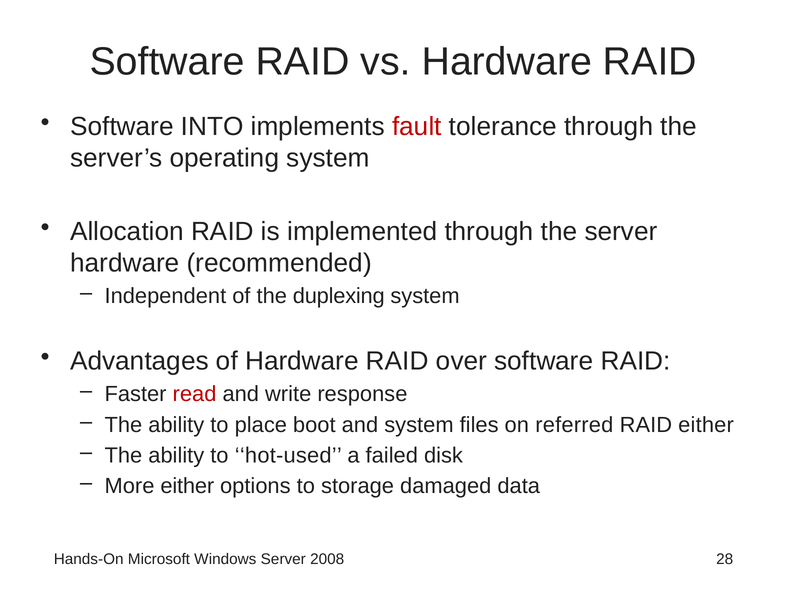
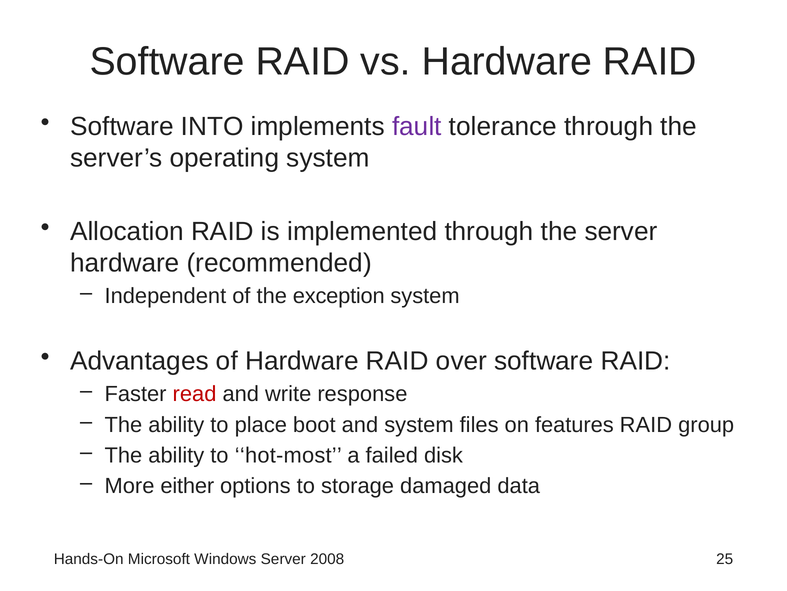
fault colour: red -> purple
duplexing: duplexing -> exception
referred: referred -> features
RAID either: either -> group
hot-used: hot-used -> hot-most
28: 28 -> 25
